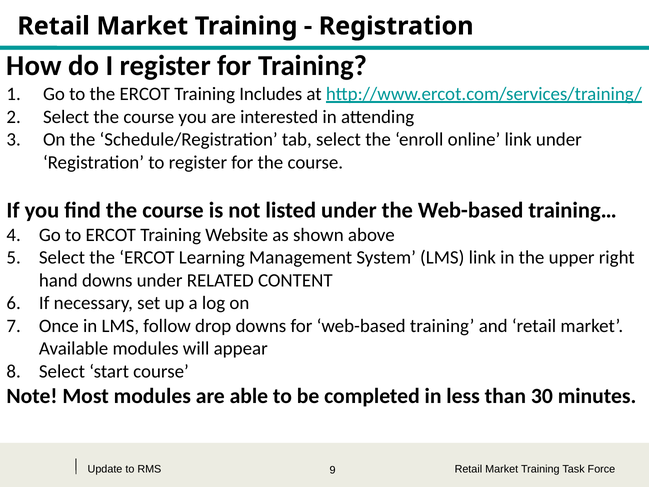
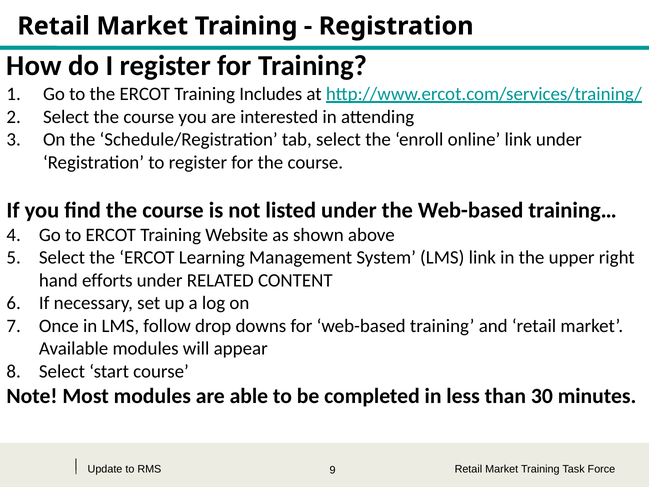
hand downs: downs -> efforts
